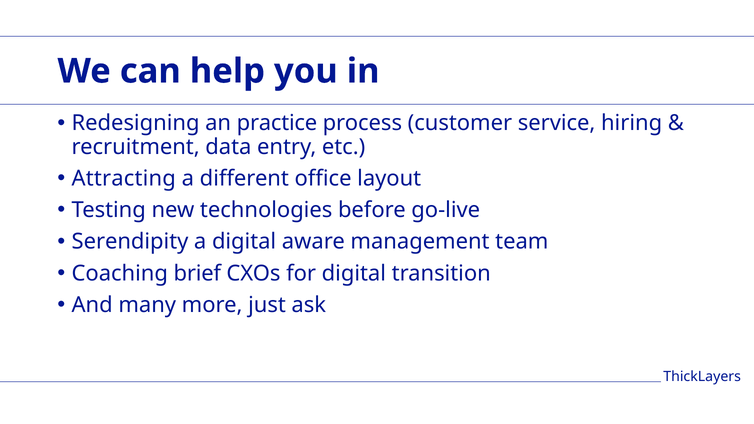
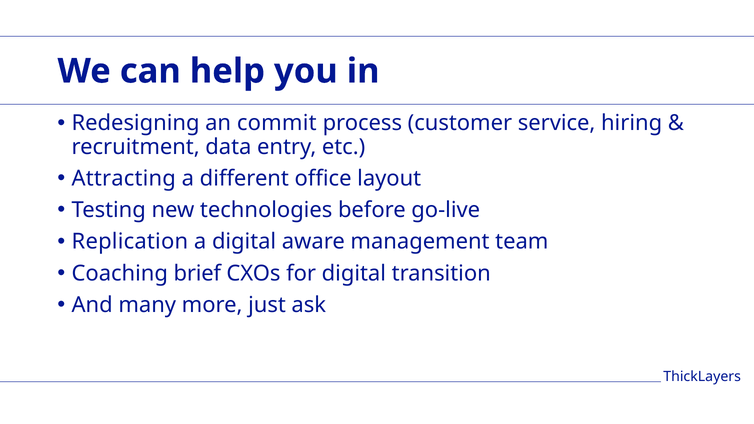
practice: practice -> commit
Serendipity: Serendipity -> Replication
